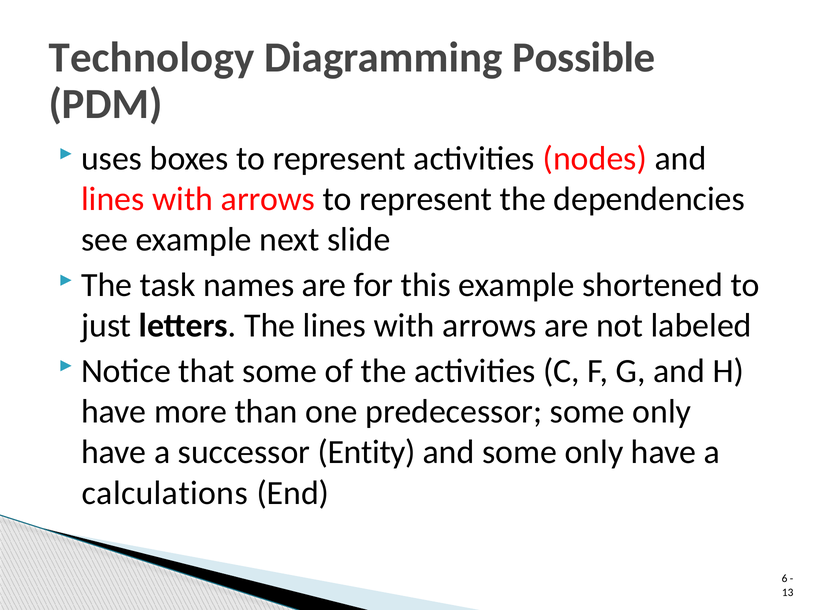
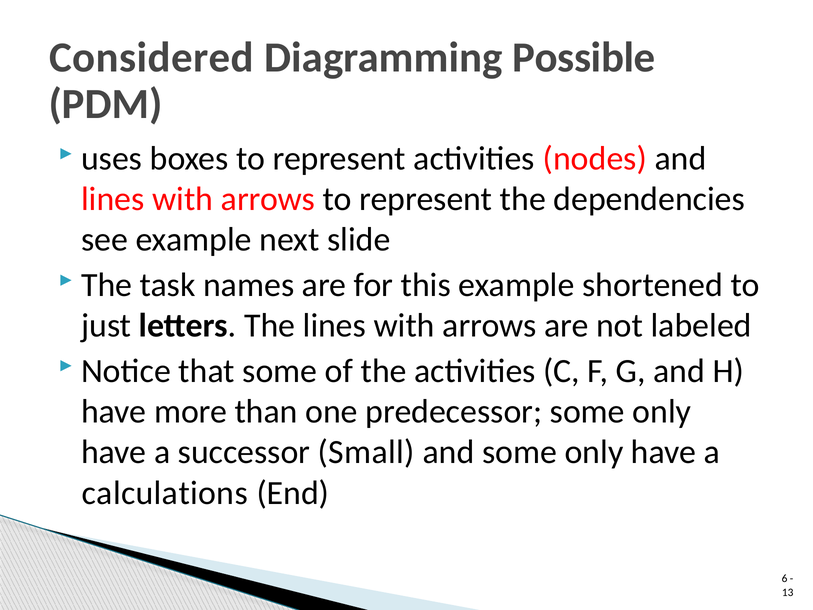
Technology: Technology -> Considered
Entity: Entity -> Small
